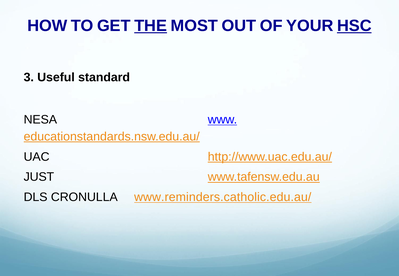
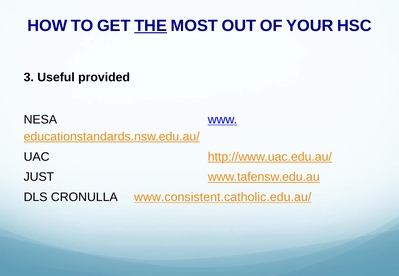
HSC underline: present -> none
standard: standard -> provided
www.reminders.catholic.edu.au/: www.reminders.catholic.edu.au/ -> www.consistent.catholic.edu.au/
